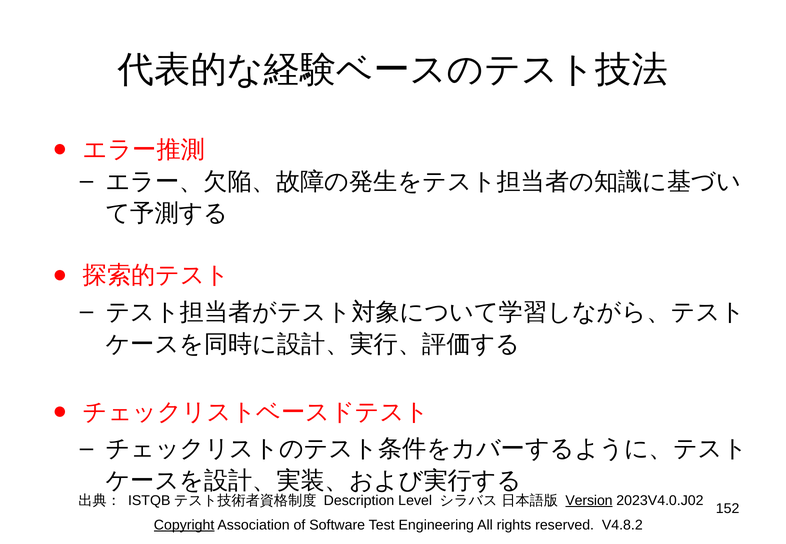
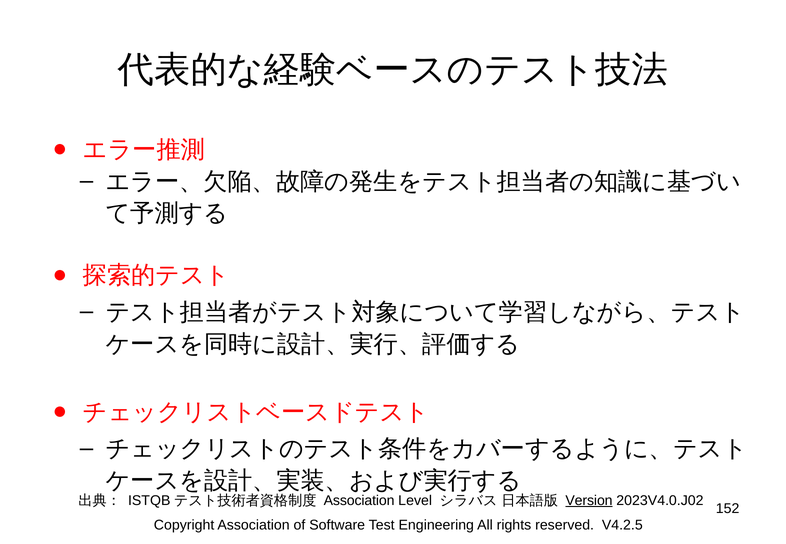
Description at (359, 501): Description -> Association
Copyright underline: present -> none
V4.8.2: V4.8.2 -> V4.2.5
